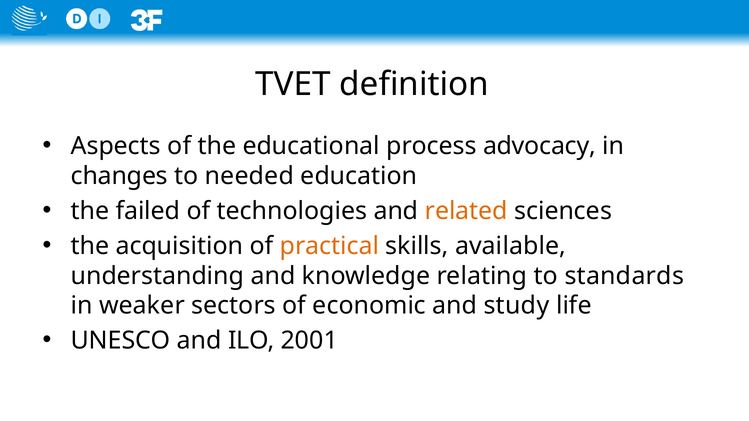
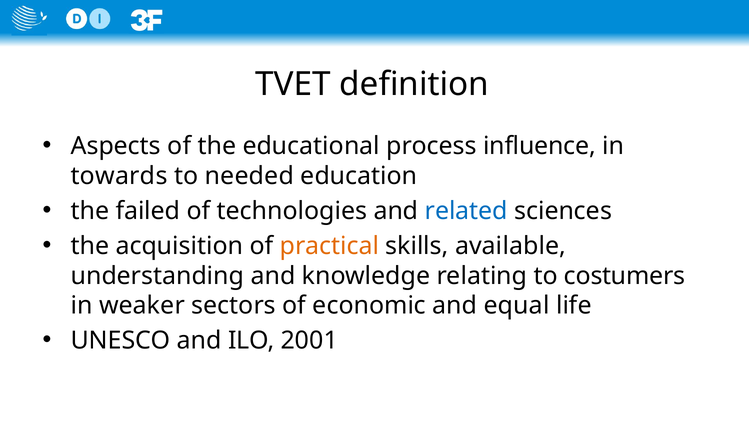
advocacy: advocacy -> influence
changes: changes -> towards
related colour: orange -> blue
standards: standards -> costumers
study: study -> equal
